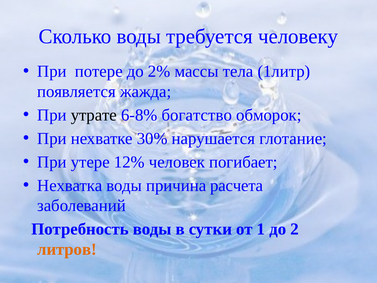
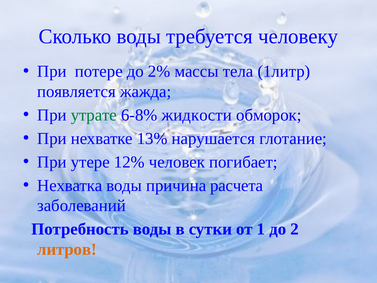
утрате colour: black -> green
богатство: богатство -> жидкости
30%: 30% -> 13%
